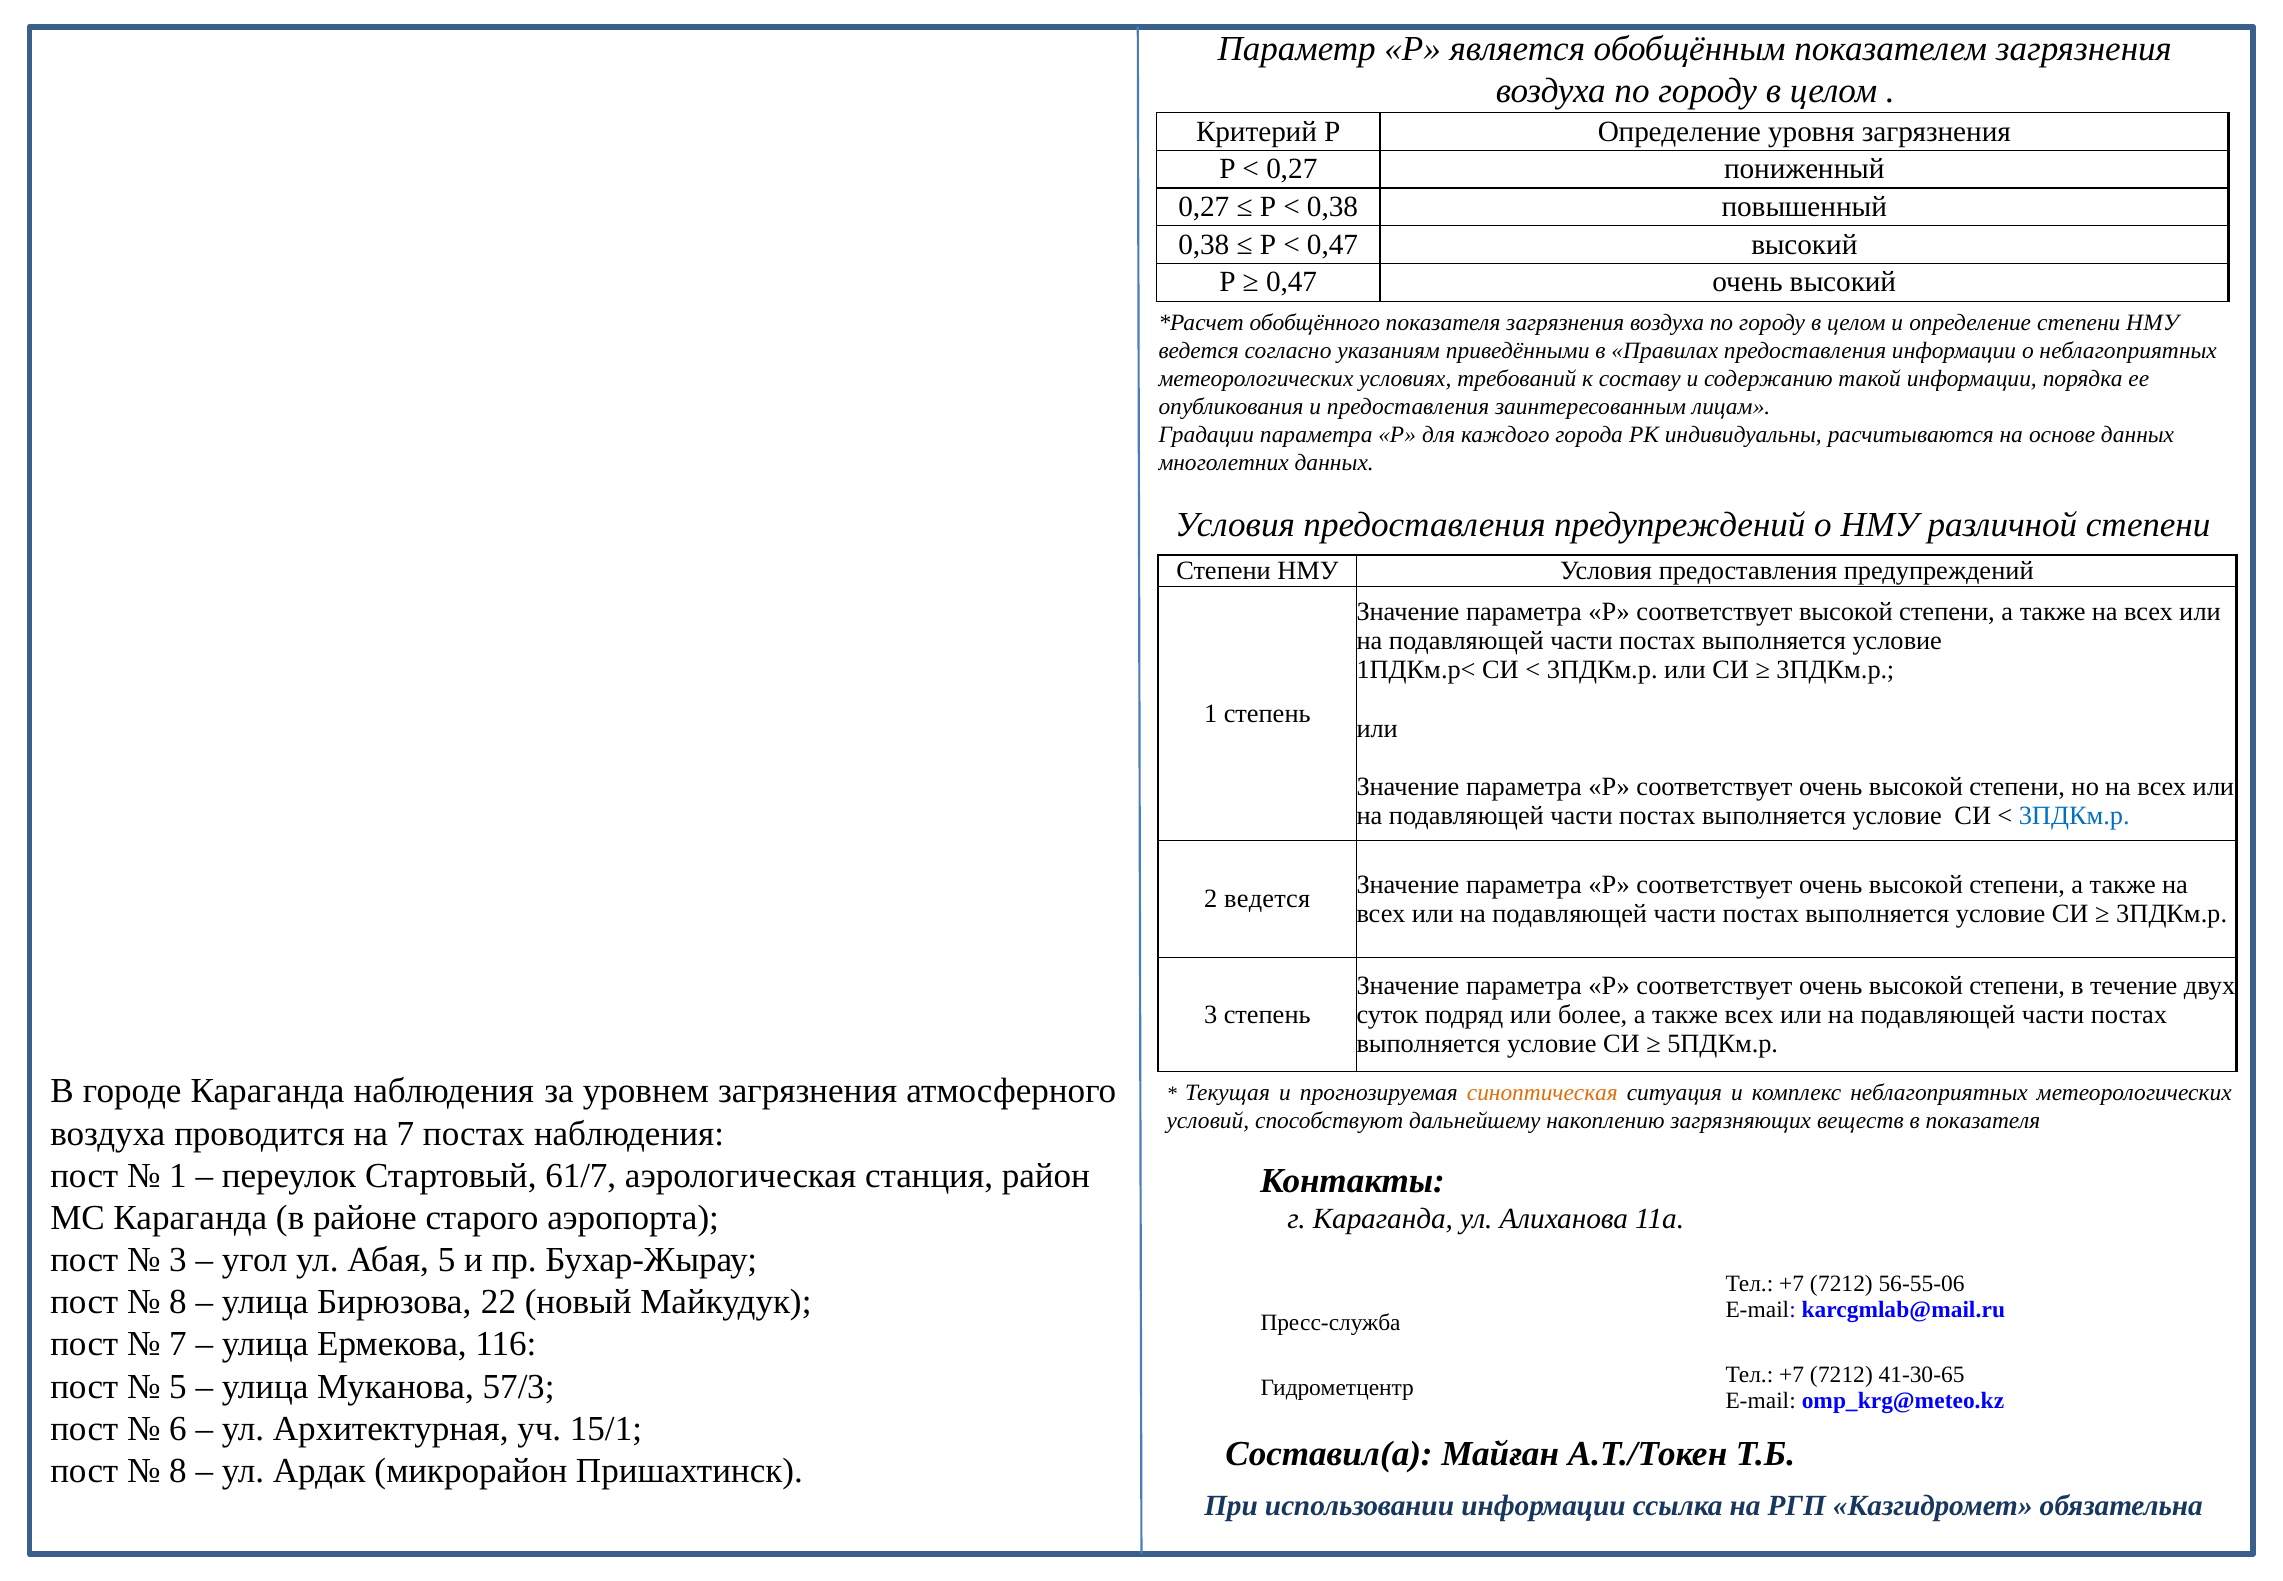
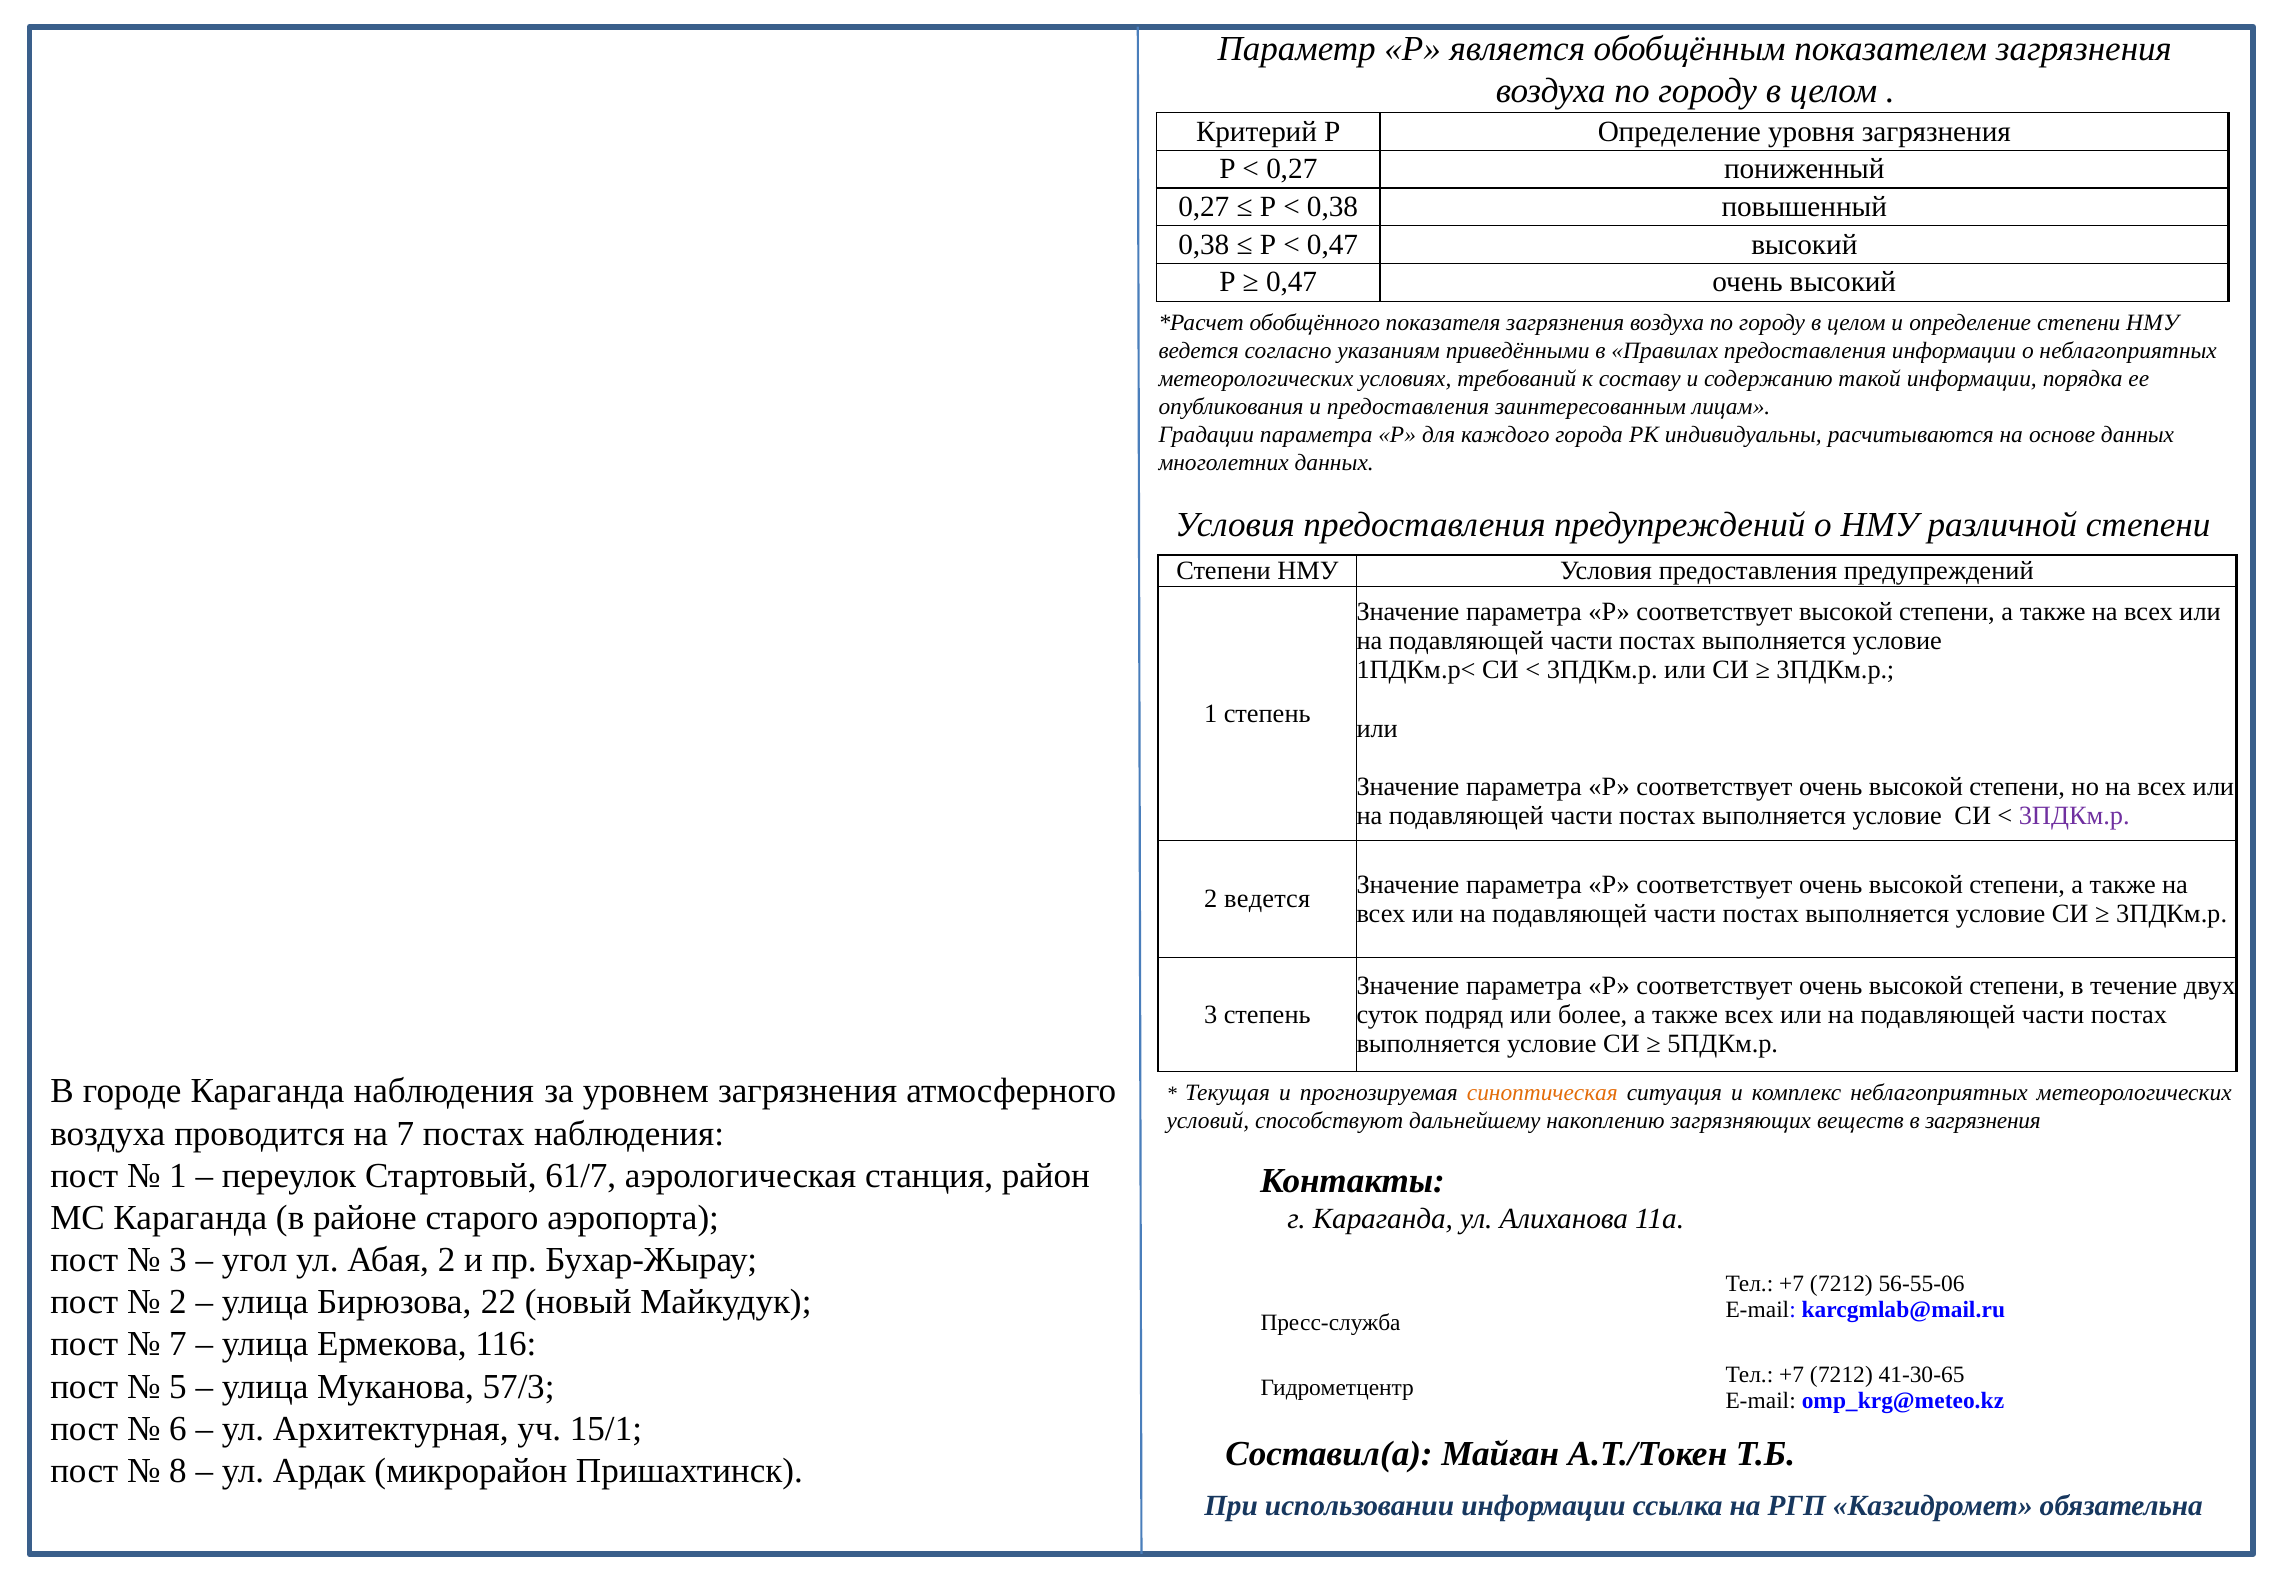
3ПДКм.р at (2074, 816) colour: blue -> purple
в показателя: показателя -> загрязнения
Абая 5: 5 -> 2
8 at (178, 1302): 8 -> 2
